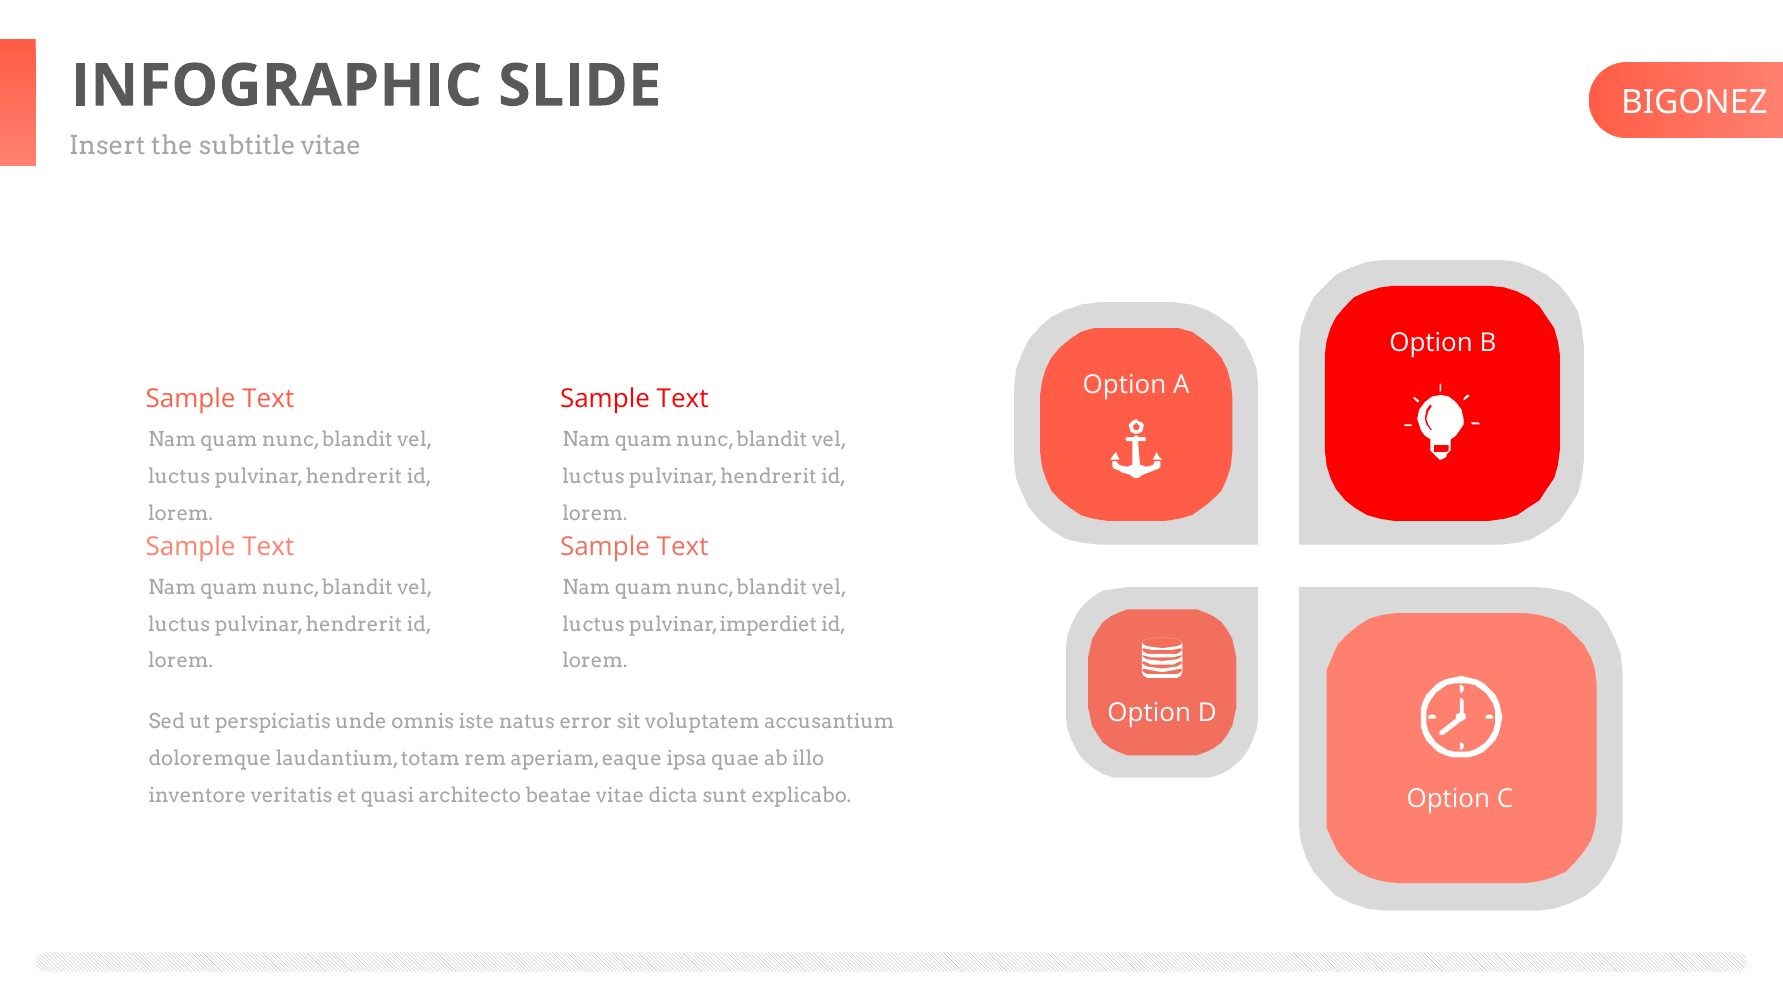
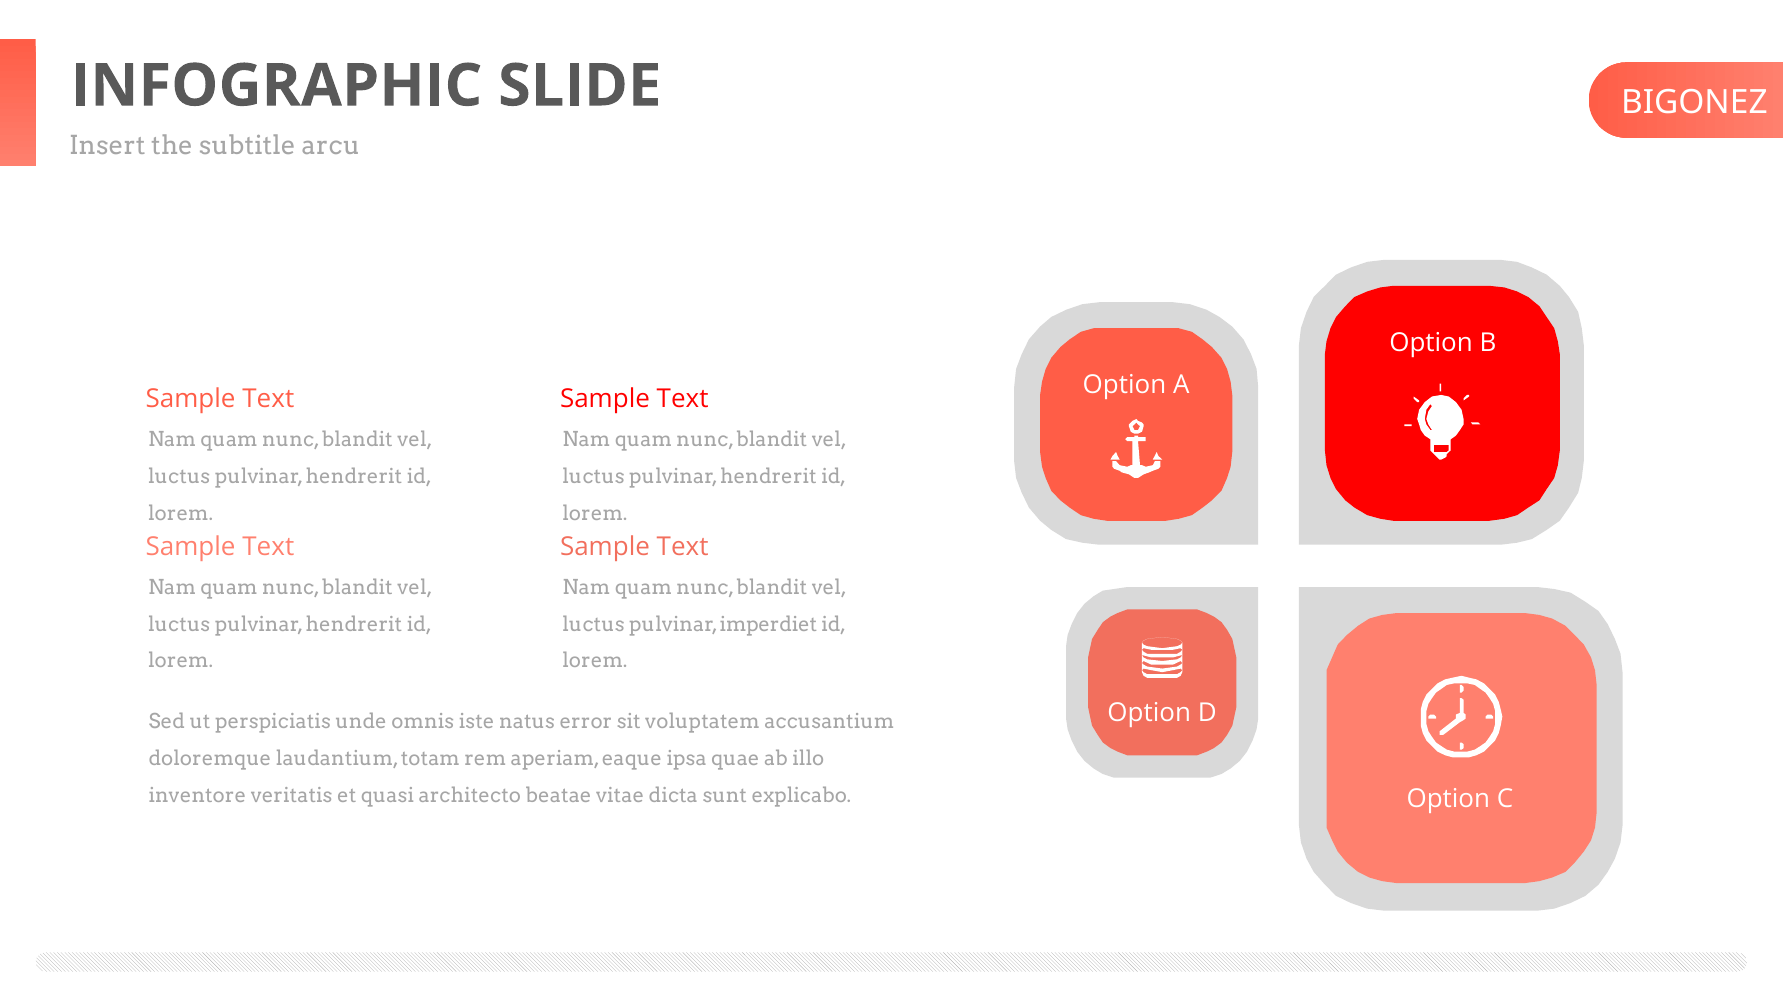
subtitle vitae: vitae -> arcu
